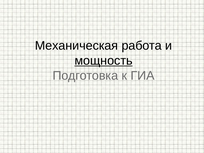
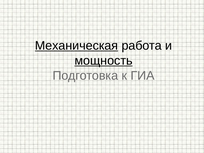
Механическая underline: none -> present
